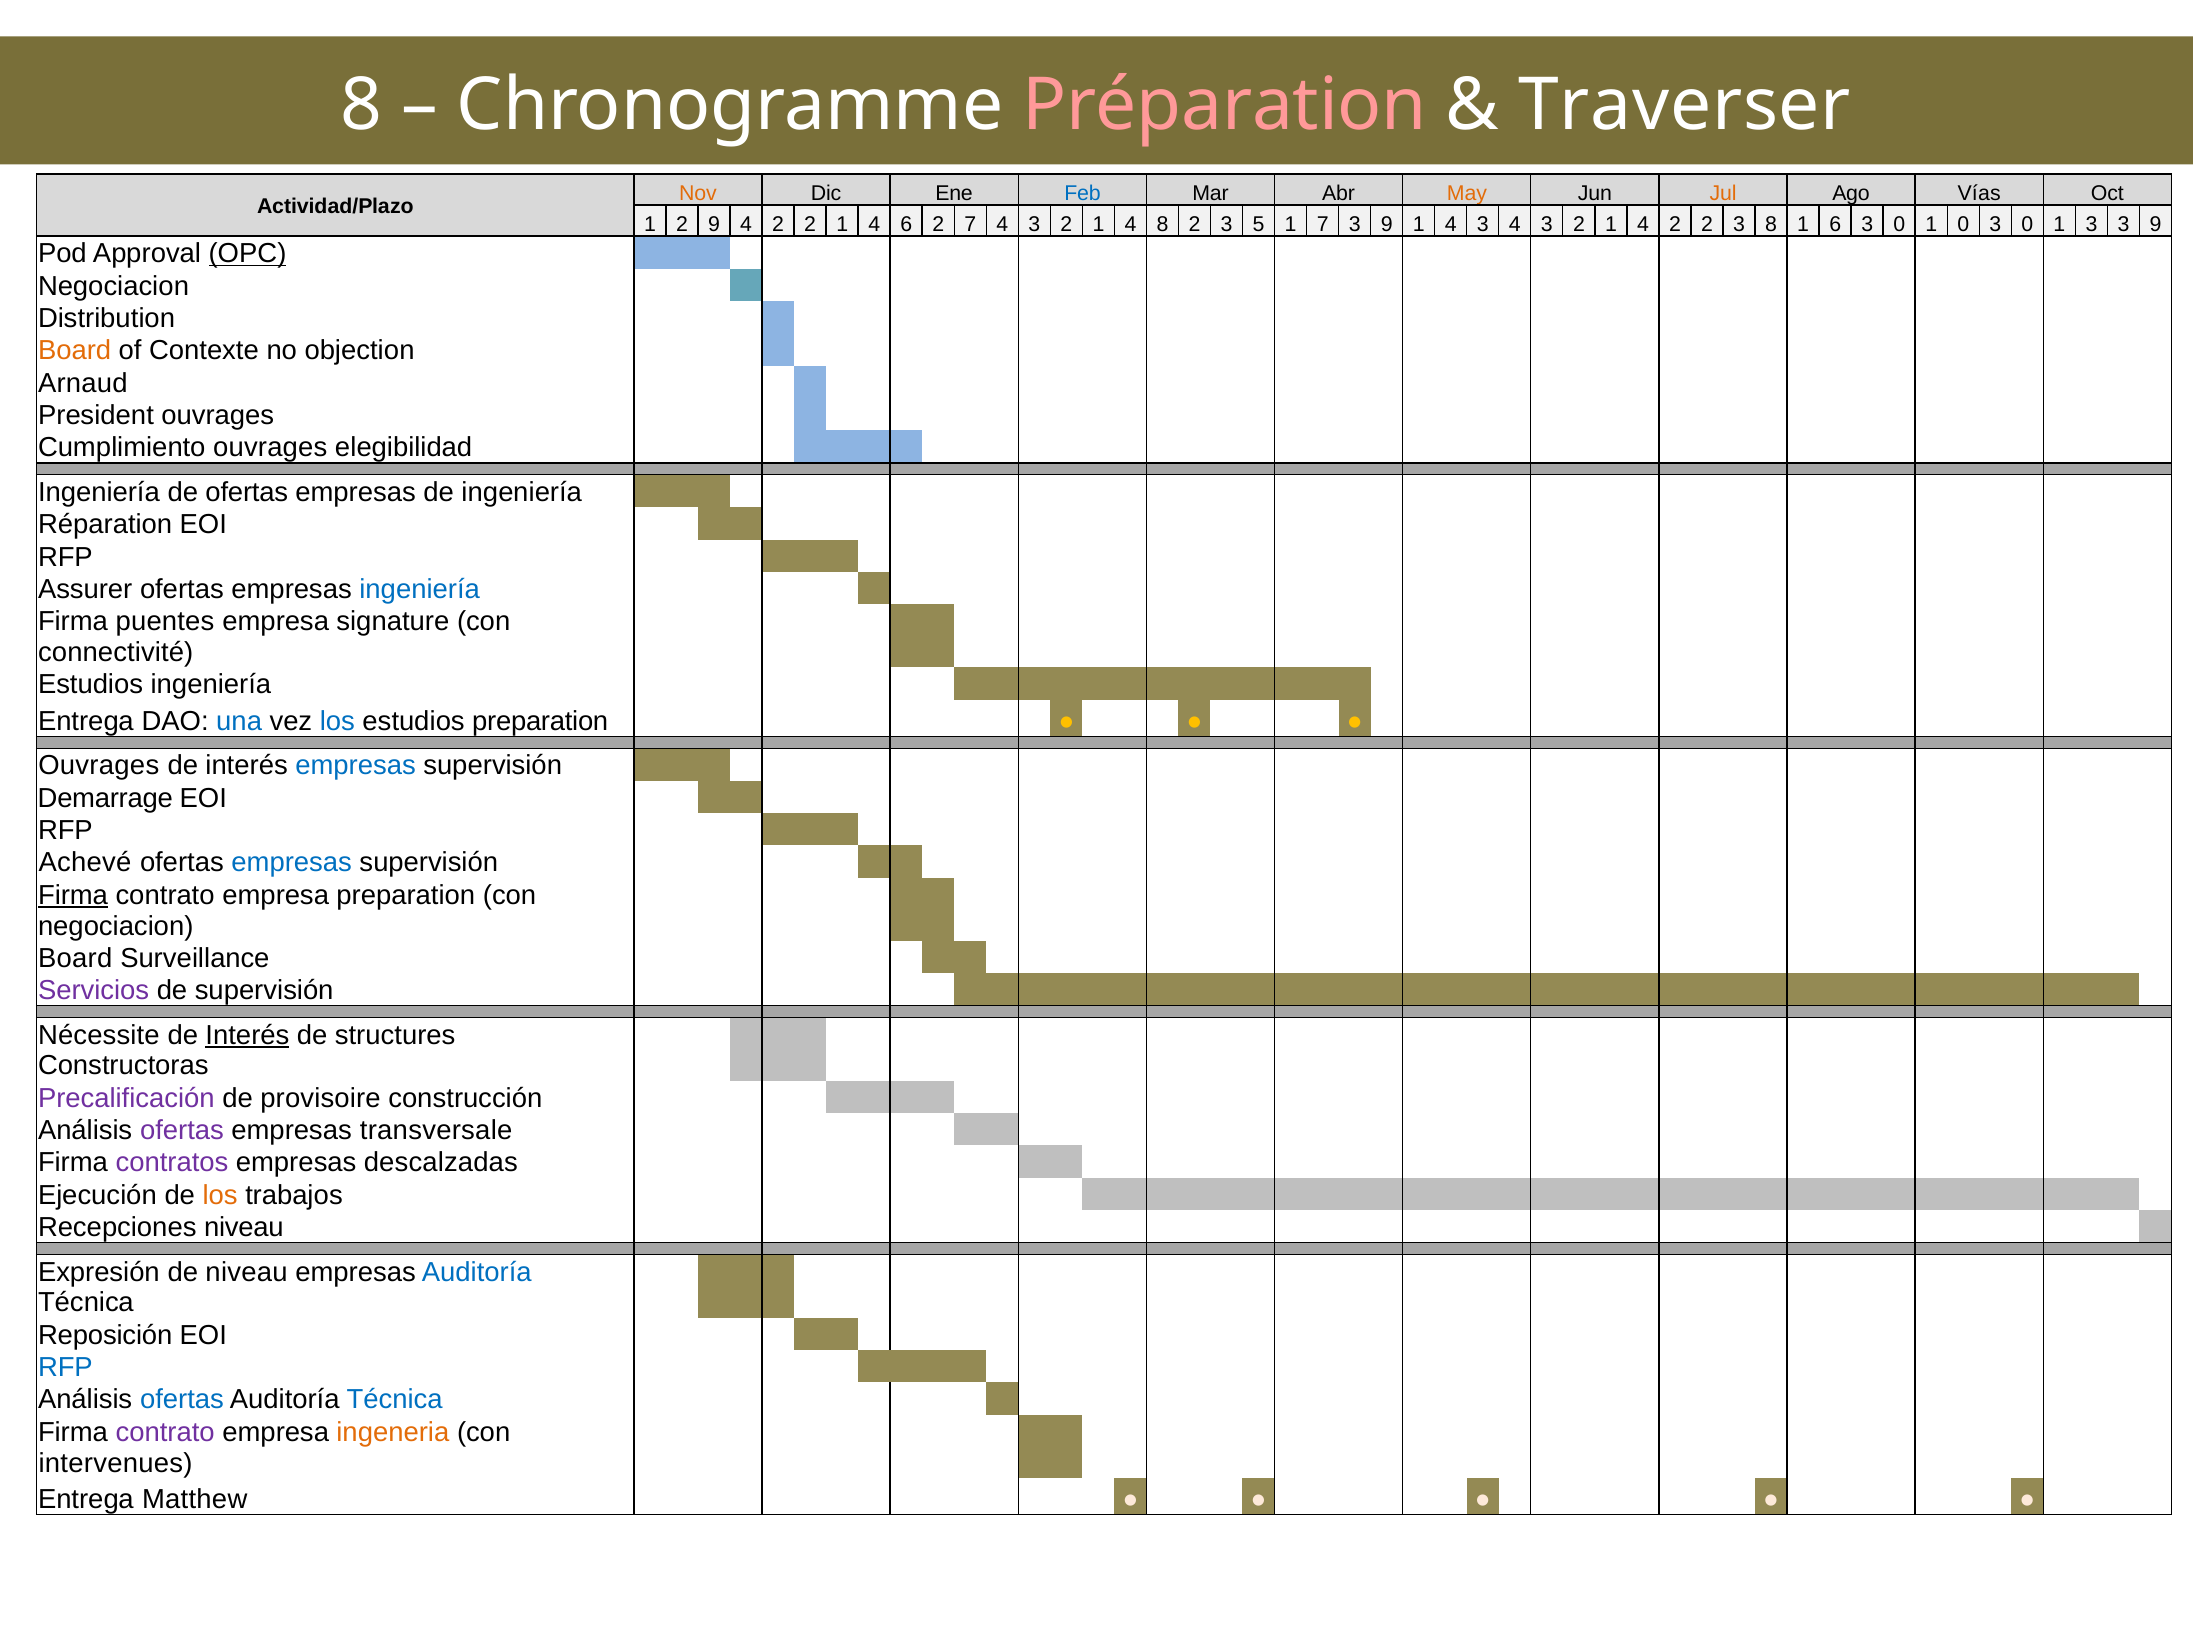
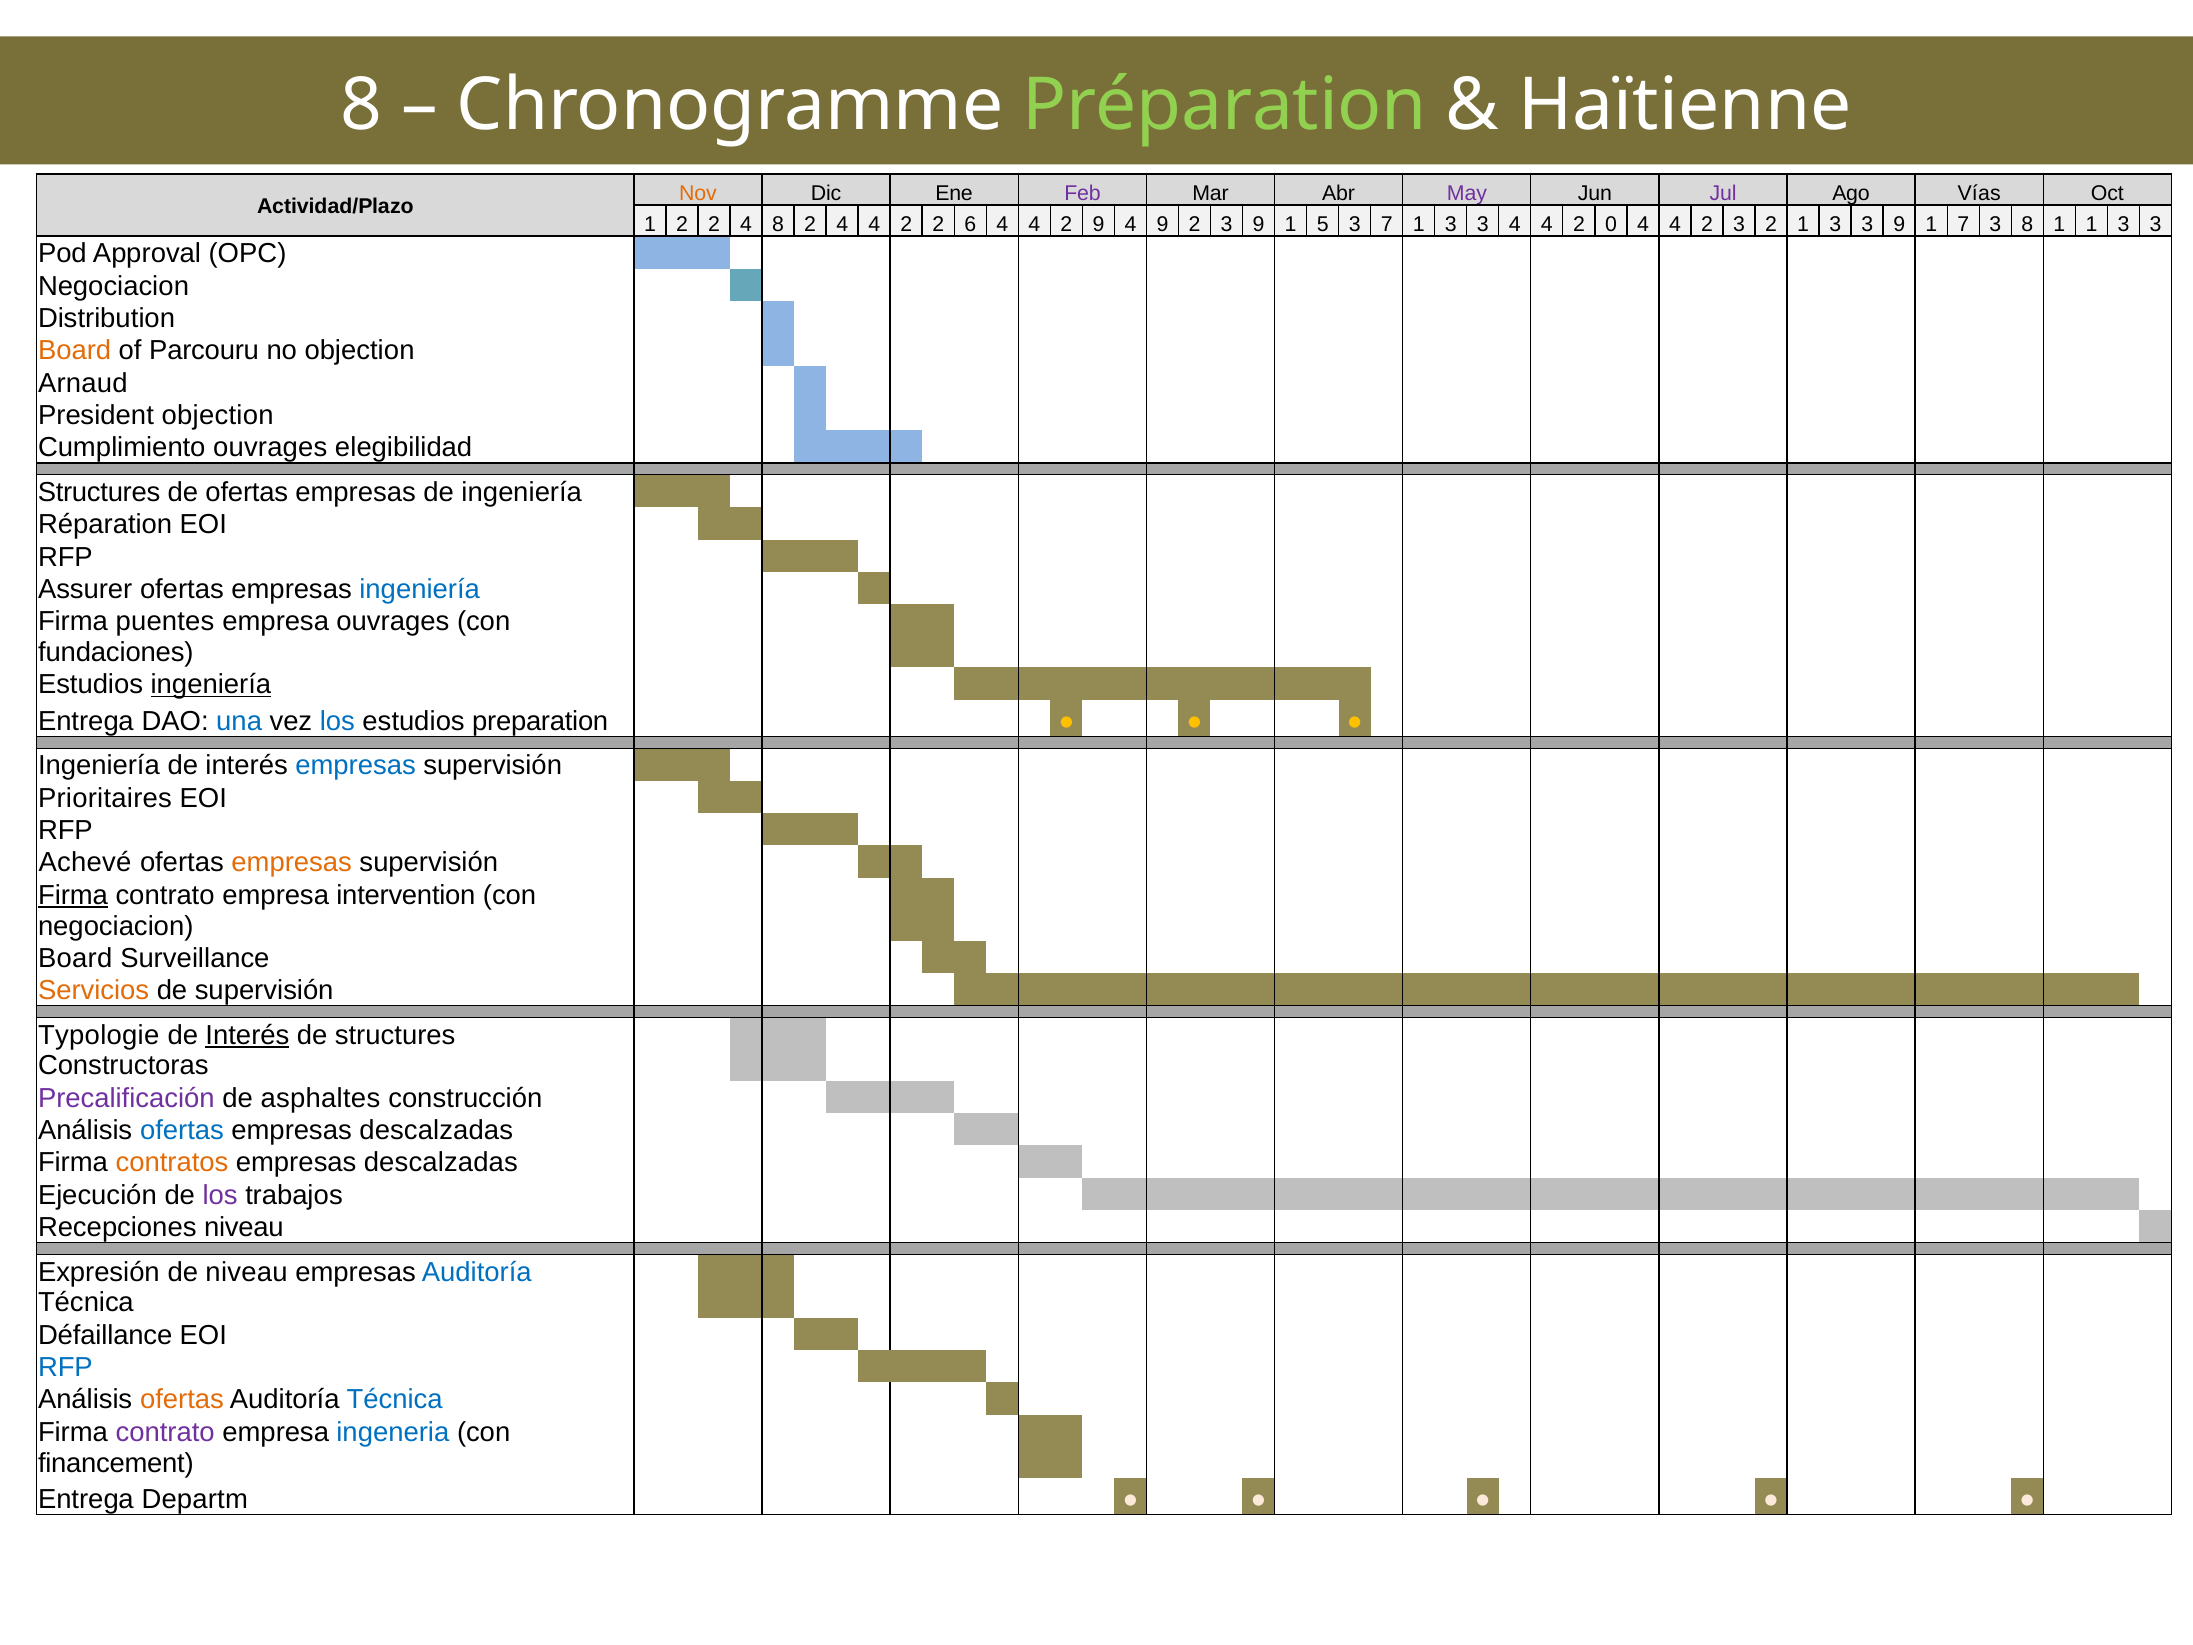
Préparation colour: pink -> light green
Traverser: Traverser -> Haïtienne
Feb colour: blue -> purple
May colour: orange -> purple
Jul colour: orange -> purple
1 2 9: 9 -> 2
2 at (778, 225): 2 -> 8
1 at (842, 225): 1 -> 4
6 at (906, 225): 6 -> 2
2 7: 7 -> 6
3 at (1034, 225): 3 -> 4
1 at (1098, 225): 1 -> 9
4 8: 8 -> 9
2 3 5: 5 -> 9
1 7: 7 -> 5
9 at (1387, 225): 9 -> 7
4 at (1451, 225): 4 -> 3
3 4 3: 3 -> 4
1 at (1611, 225): 1 -> 0
2 at (1675, 225): 2 -> 4
3 8: 8 -> 2
6 at (1835, 225): 6 -> 3
0 at (1899, 225): 0 -> 9
1 0: 0 -> 7
0 at (2027, 225): 0 -> 8
1 3: 3 -> 1
9 at (2156, 225): 9 -> 3
OPC underline: present -> none
Contexte: Contexte -> Parcouru
President ouvrages: ouvrages -> objection
Ingeniería at (99, 492): Ingeniería -> Structures
empresa signature: signature -> ouvrages
connectivité: connectivité -> fundaciones
ingeniería at (211, 685) underline: none -> present
Ouvrages at (99, 766): Ouvrages -> Ingeniería
Demarrage: Demarrage -> Prioritaires
empresas at (292, 863) colour: blue -> orange
empresa preparation: preparation -> intervention
Servicios colour: purple -> orange
Nécessite: Nécessite -> Typologie
provisoire: provisoire -> asphaltes
ofertas at (182, 1130) colour: purple -> blue
transversale at (436, 1130): transversale -> descalzadas
contratos colour: purple -> orange
los at (220, 1195) colour: orange -> purple
Reposición: Reposición -> Défaillance
ofertas at (182, 1400) colour: blue -> orange
ingeneria colour: orange -> blue
intervenues: intervenues -> financement
Matthew: Matthew -> Departm
